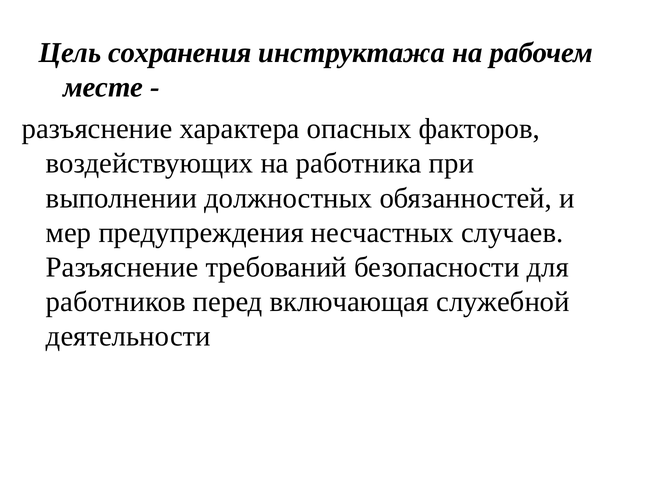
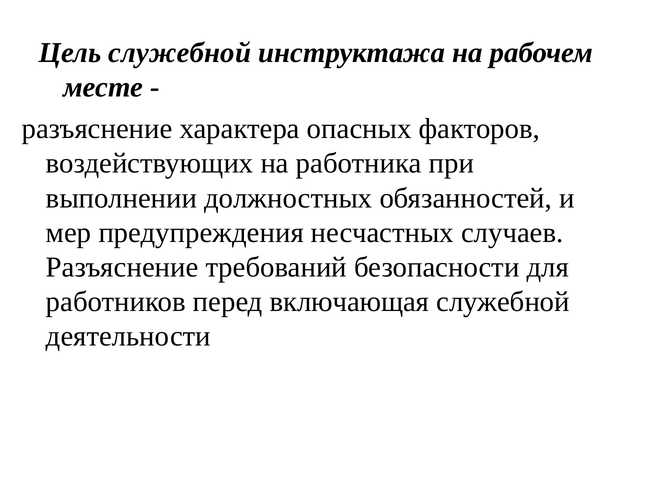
Цель сохранения: сохранения -> служебной
